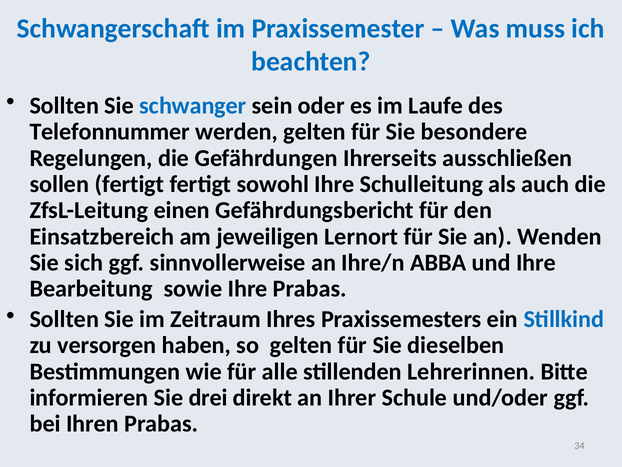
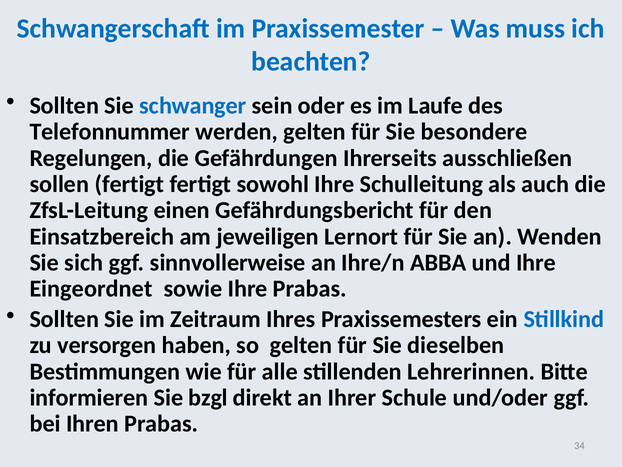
Bearbeitung: Bearbeitung -> Eingeordnet
drei: drei -> bzgl
